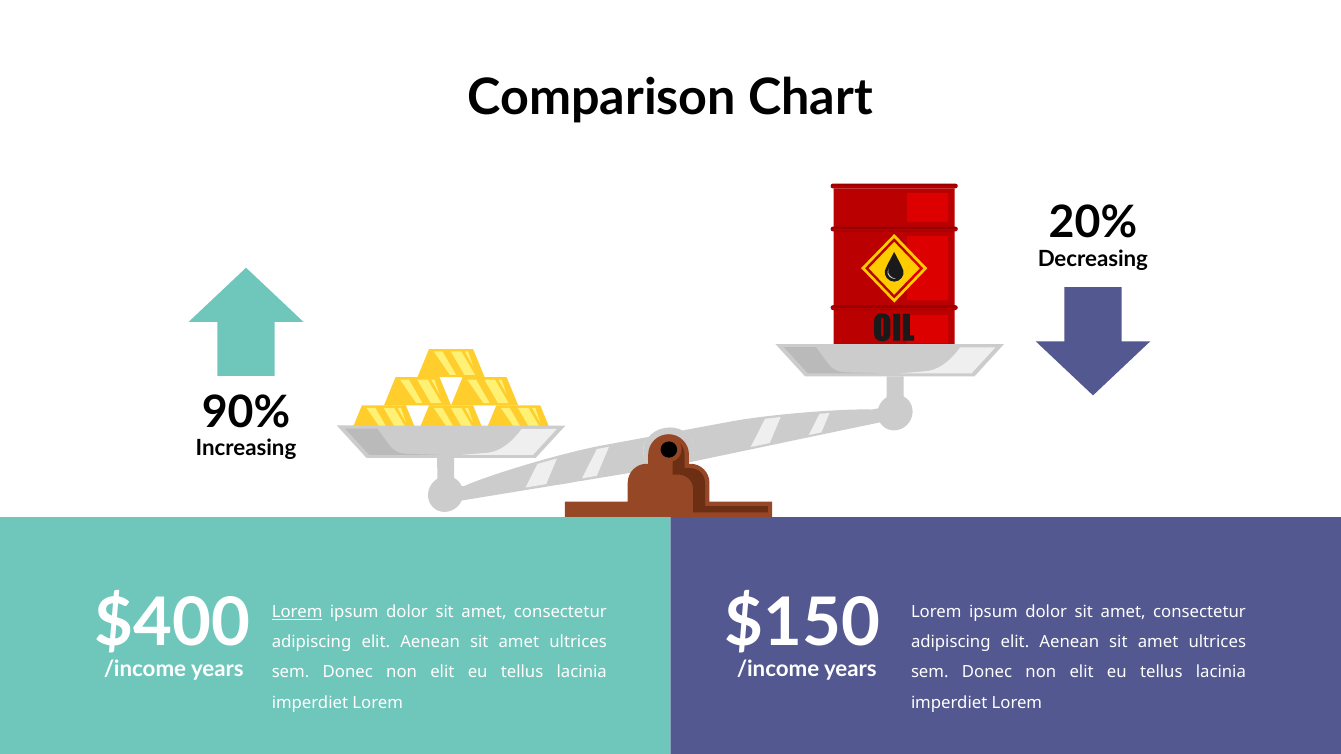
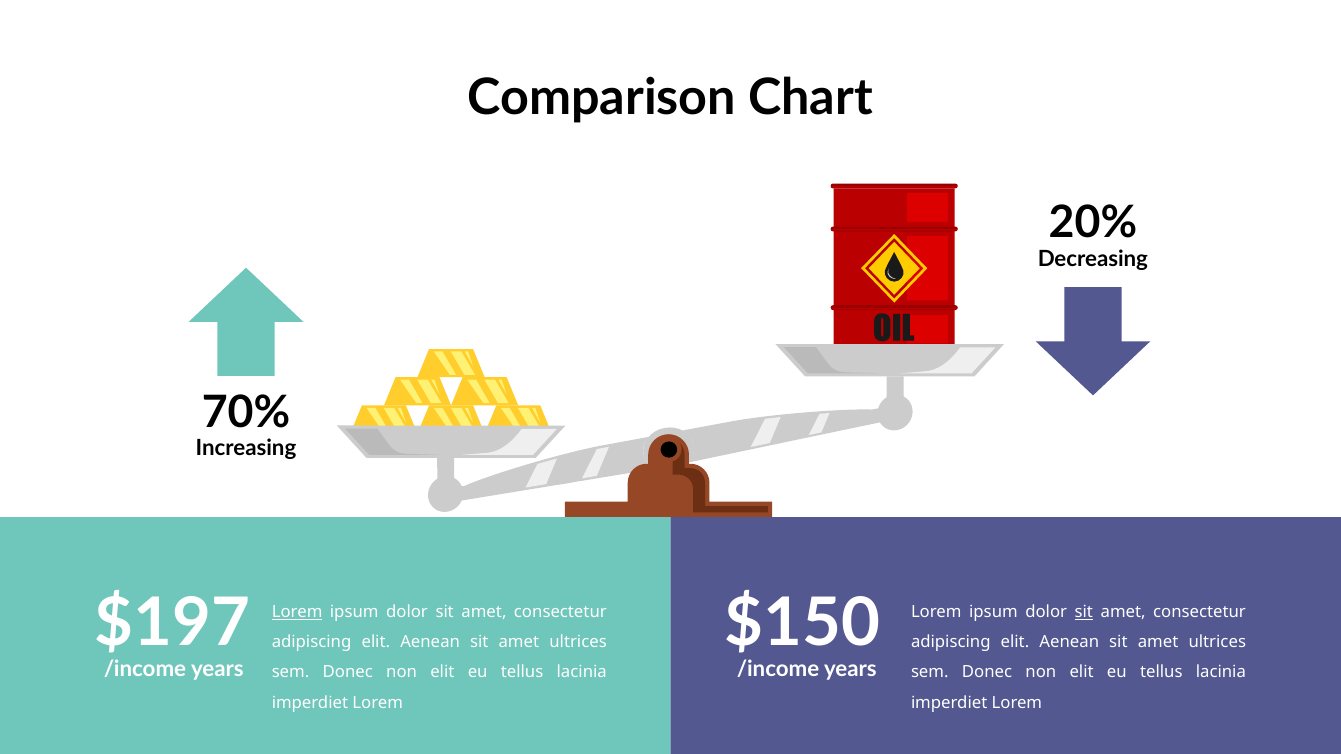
90%: 90% -> 70%
$400: $400 -> $197
sit at (1084, 612) underline: none -> present
